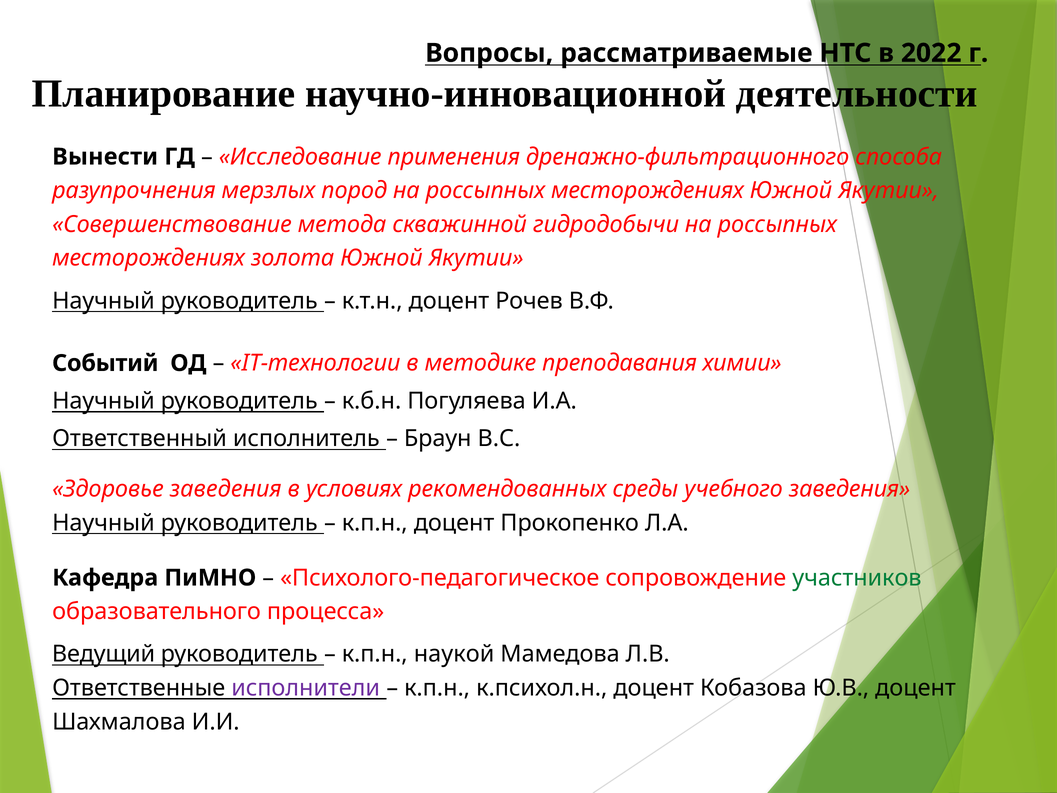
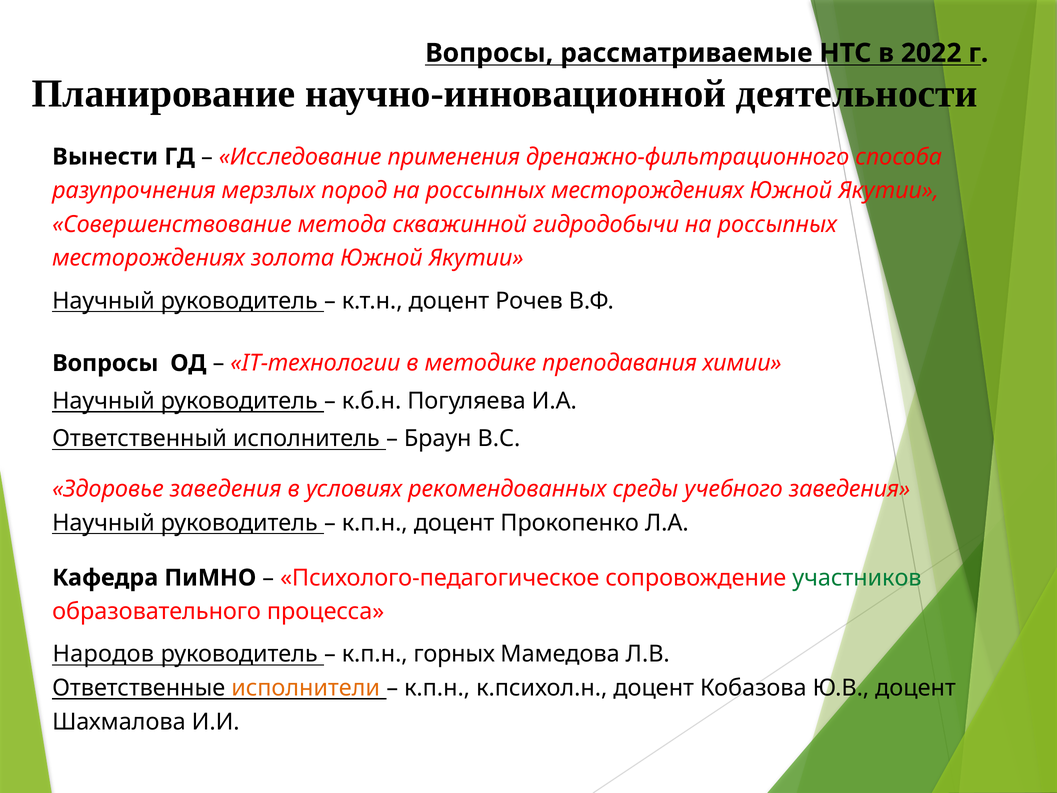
Событий at (105, 363): Событий -> Вопросы
Ведущий: Ведущий -> Народов
наукой: наукой -> горных
исполнители colour: purple -> orange
